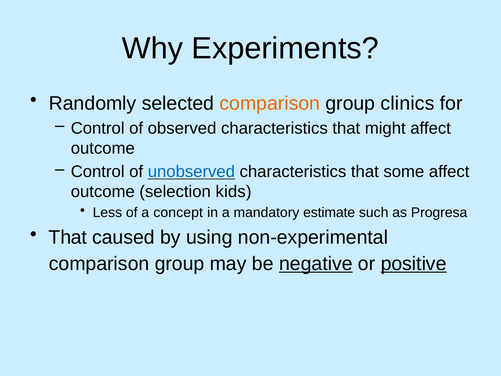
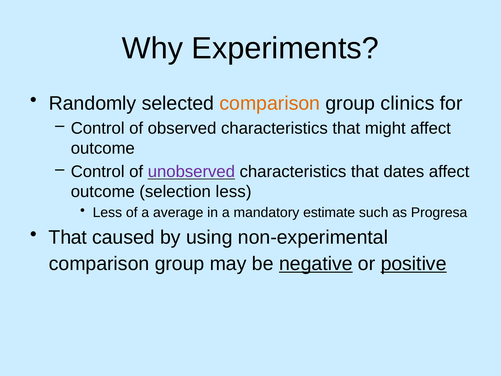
unobserved colour: blue -> purple
some: some -> dates
selection kids: kids -> less
concept: concept -> average
